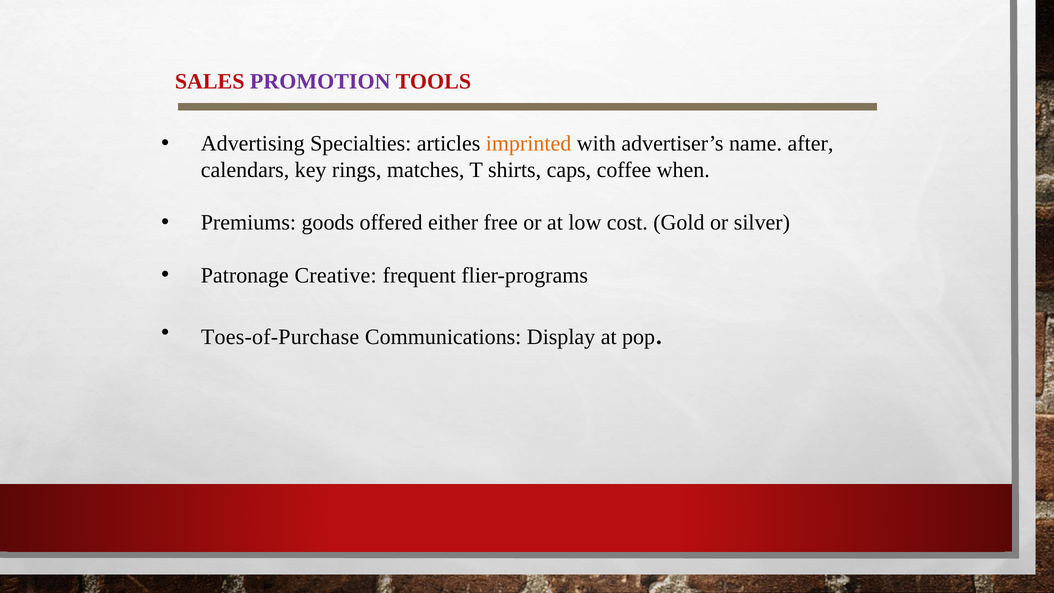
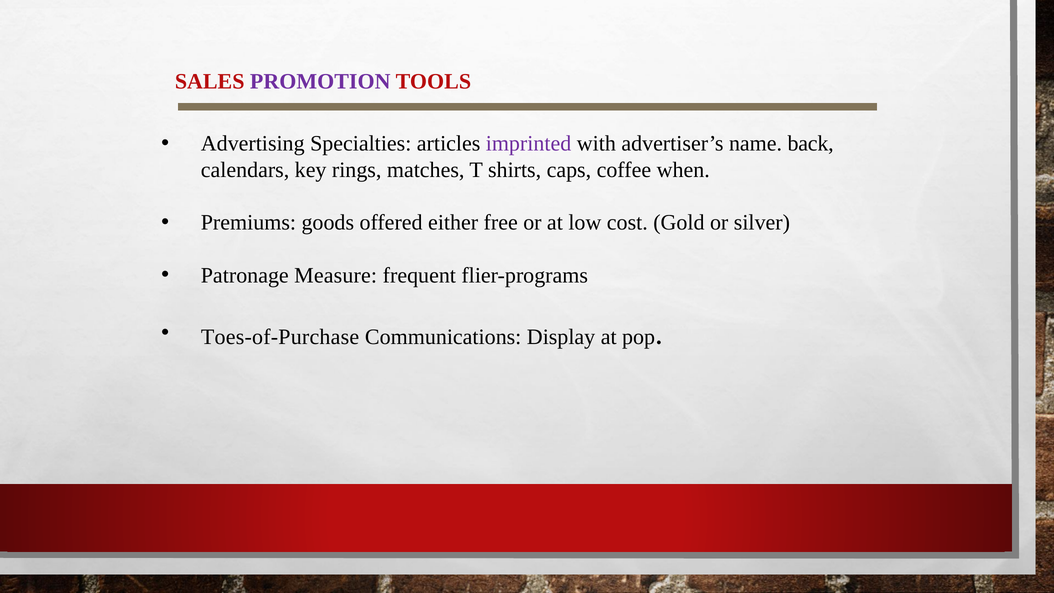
imprinted colour: orange -> purple
after: after -> back
Creative: Creative -> Measure
